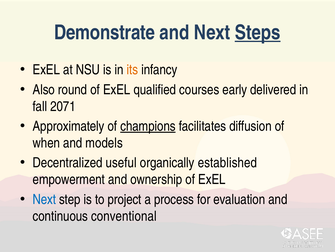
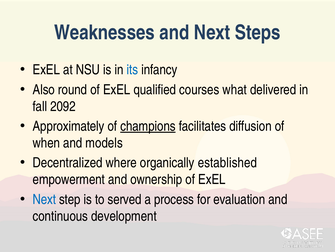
Demonstrate: Demonstrate -> Weaknesses
Steps underline: present -> none
its colour: orange -> blue
early: early -> what
2071: 2071 -> 2092
useful: useful -> where
project: project -> served
conventional: conventional -> development
